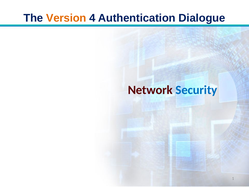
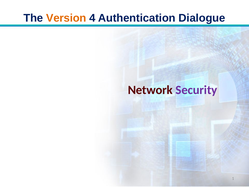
Security colour: blue -> purple
